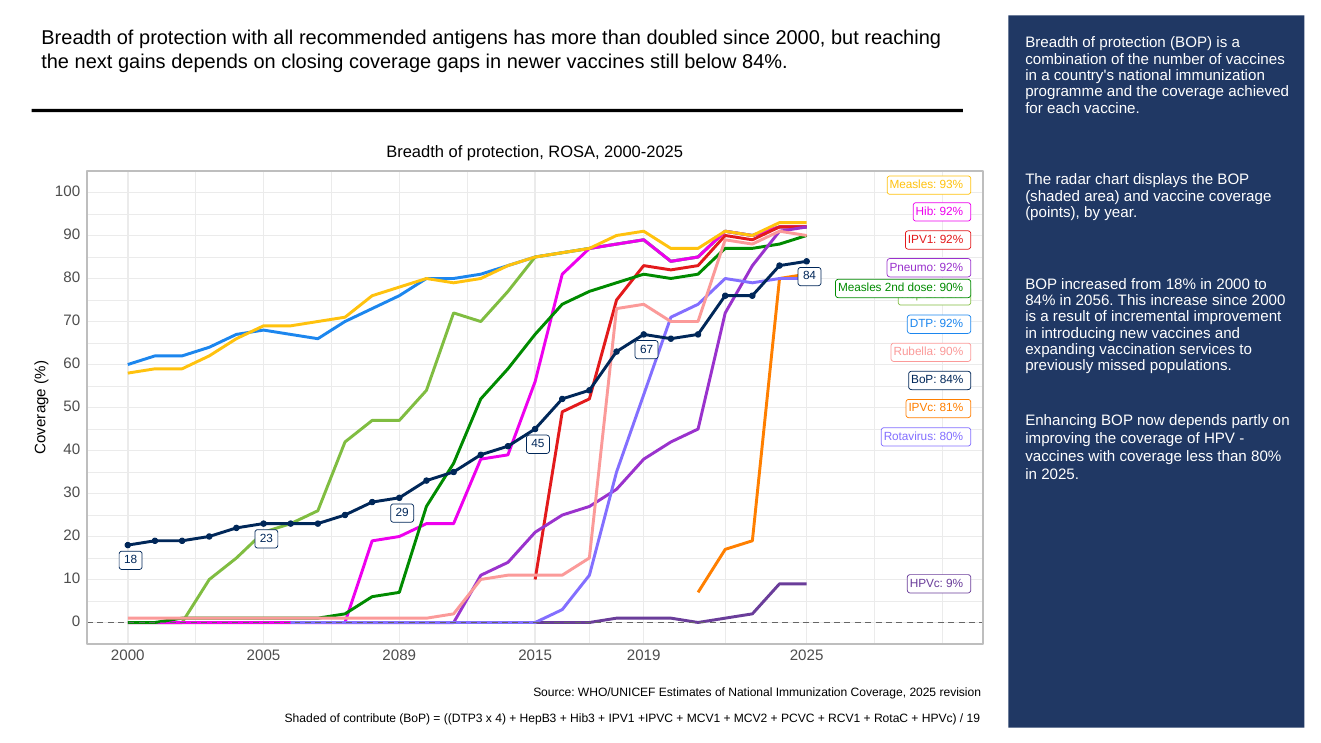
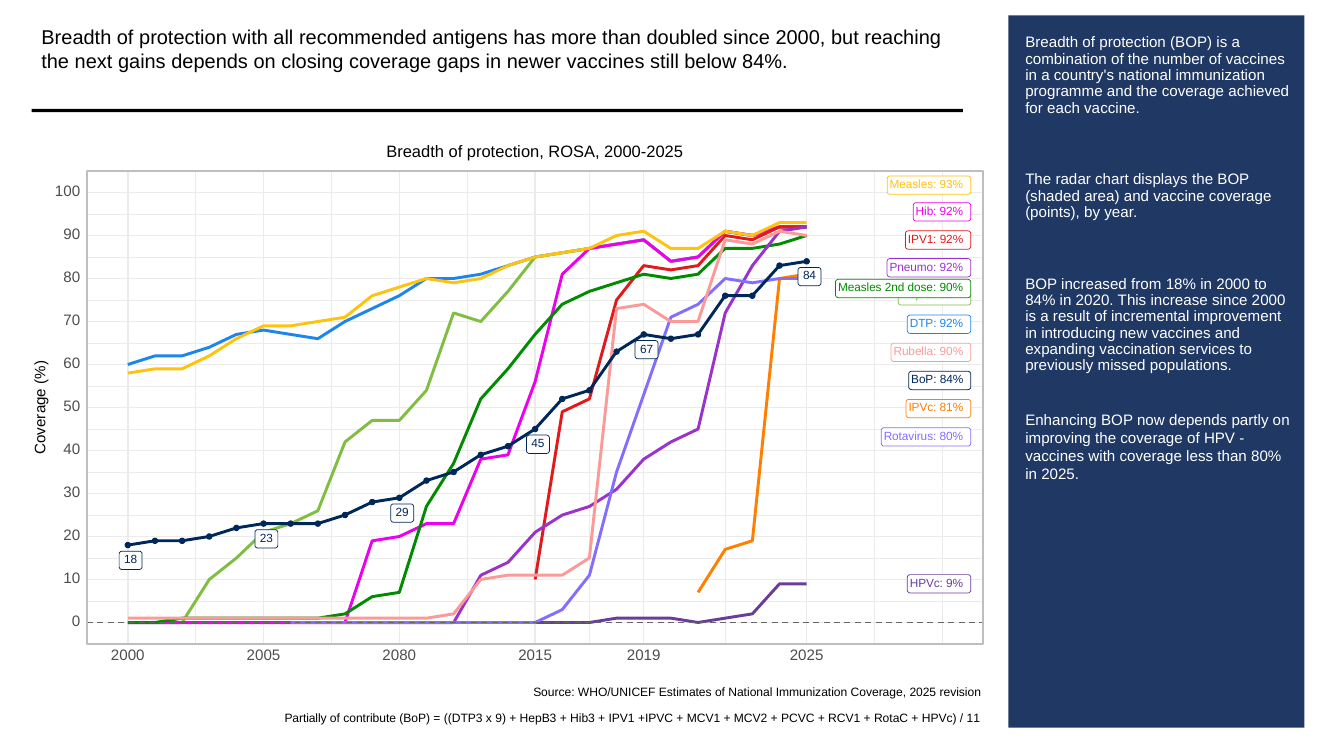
2056: 2056 -> 2020
2089: 2089 -> 2080
Shaded at (306, 719): Shaded -> Partially
4: 4 -> 9
19: 19 -> 11
